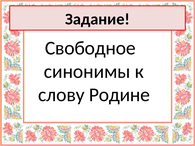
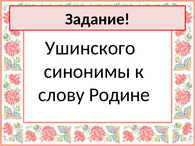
Свободное: Свободное -> Ушинского
